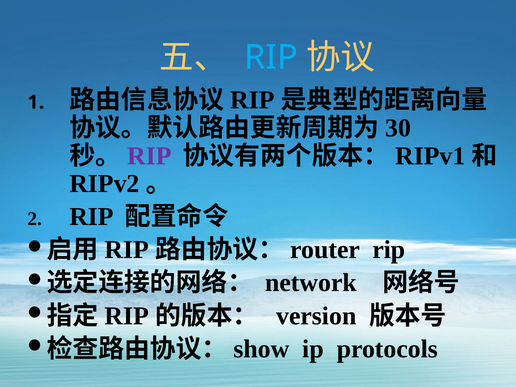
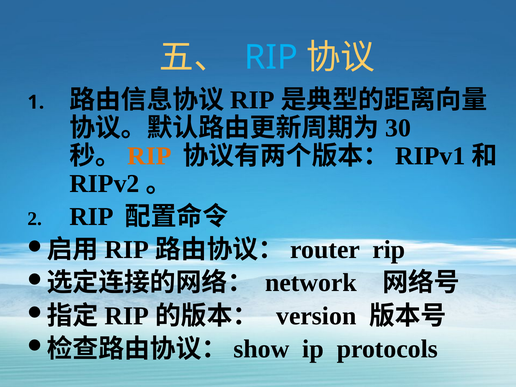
RIP at (149, 156) colour: purple -> orange
